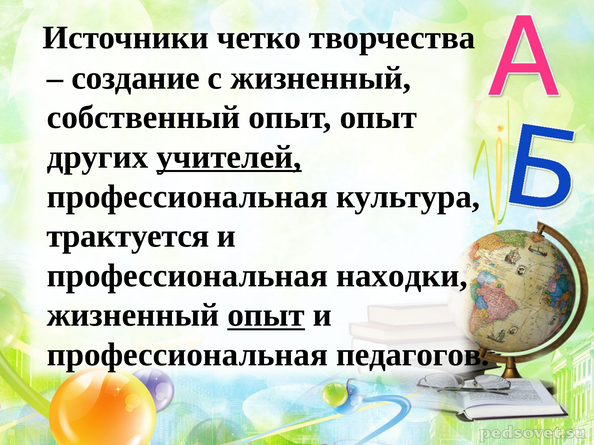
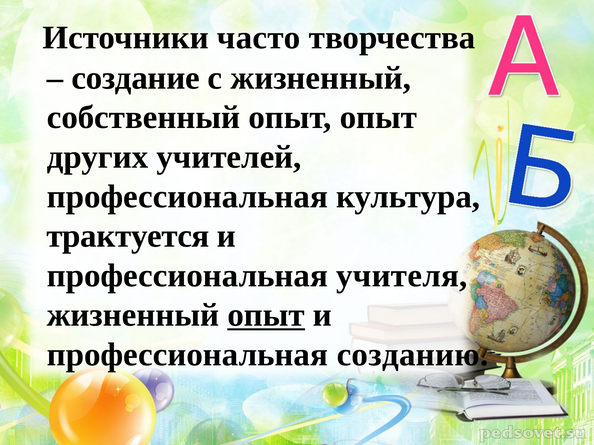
четко: четко -> часто
учителей underline: present -> none
находки: находки -> учителя
педагогов: педагогов -> созданию
